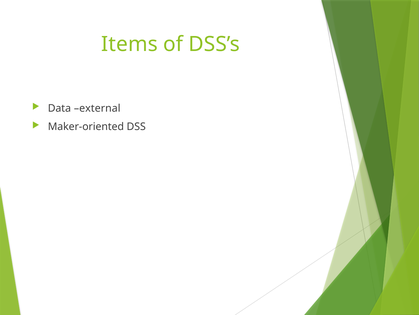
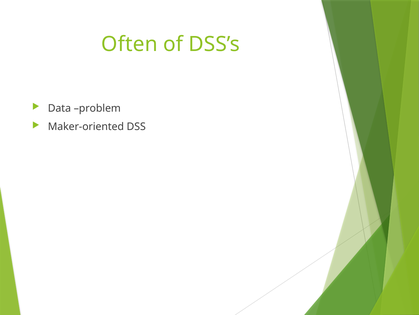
Items: Items -> Often
external: external -> problem
